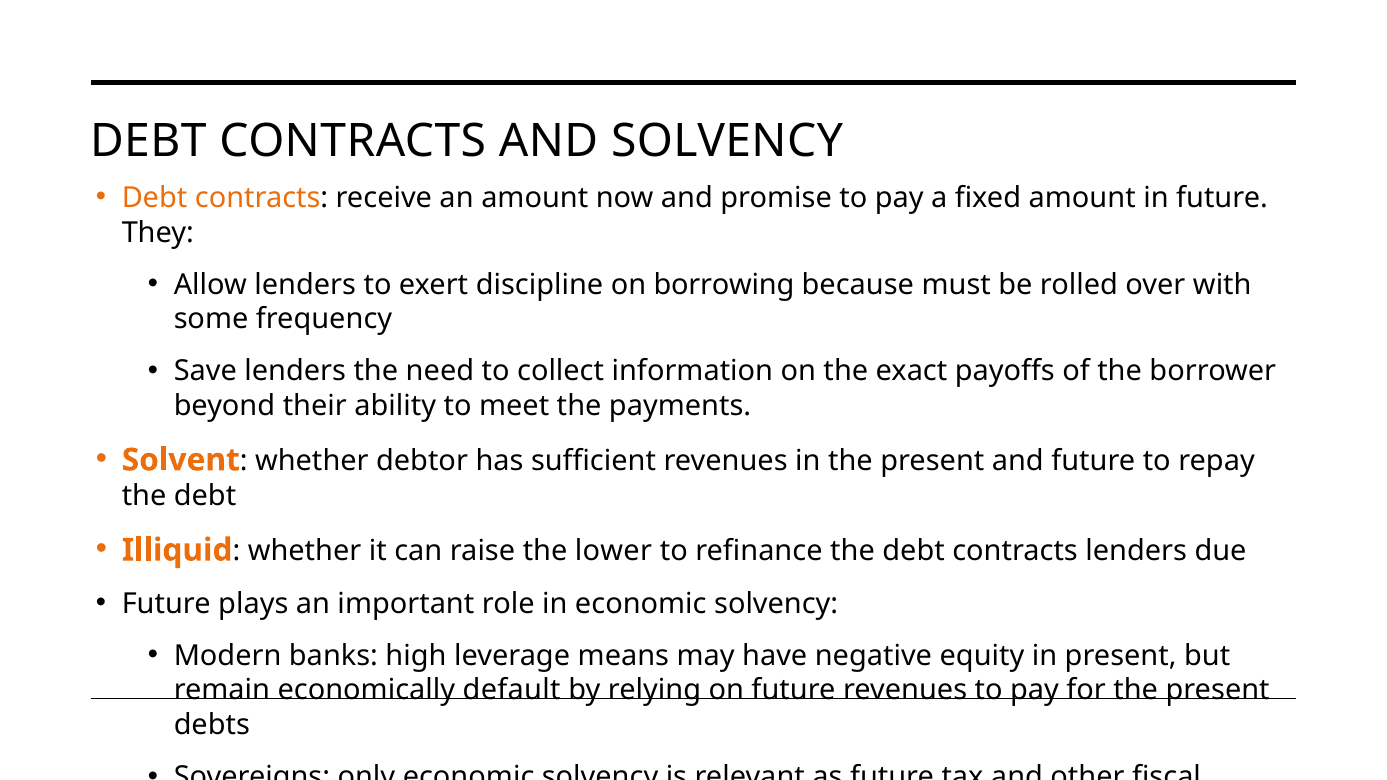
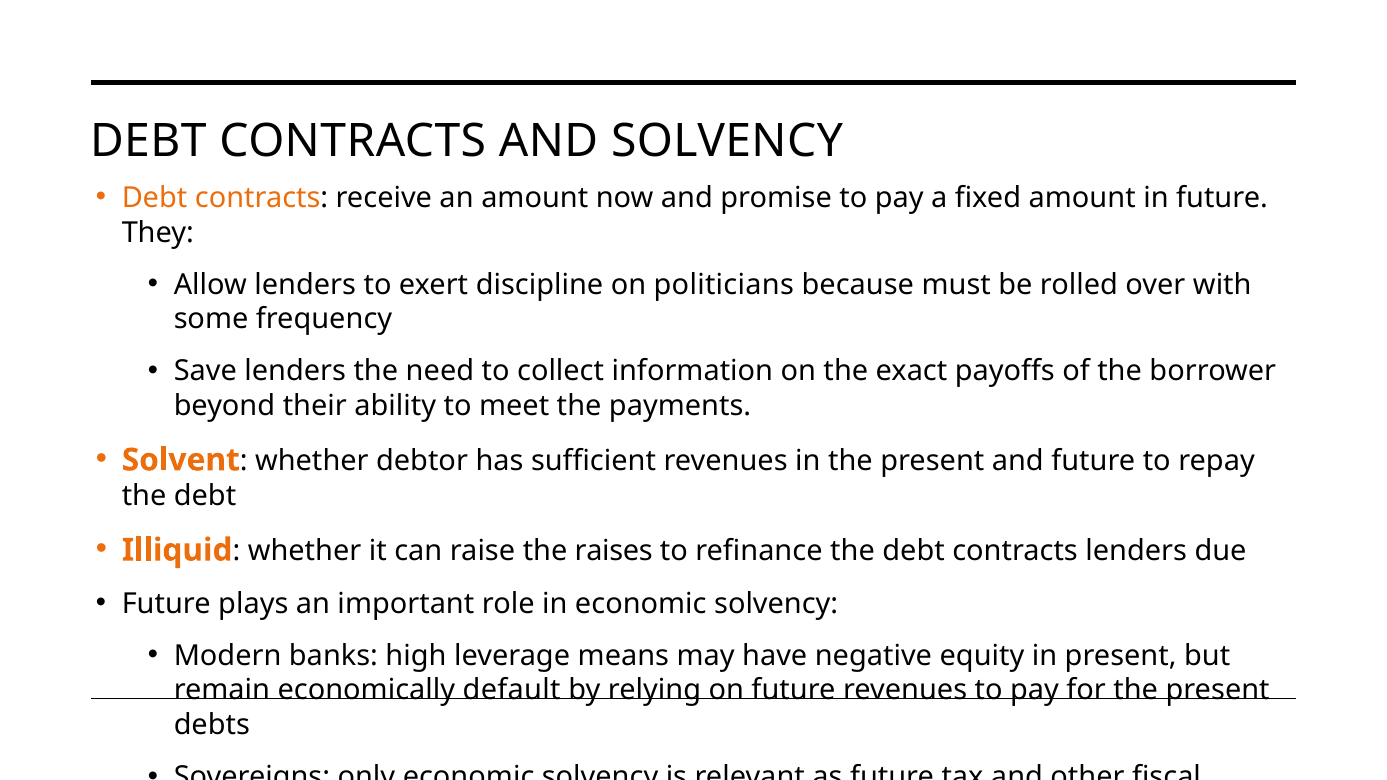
borrowing: borrowing -> politicians
lower: lower -> raises
